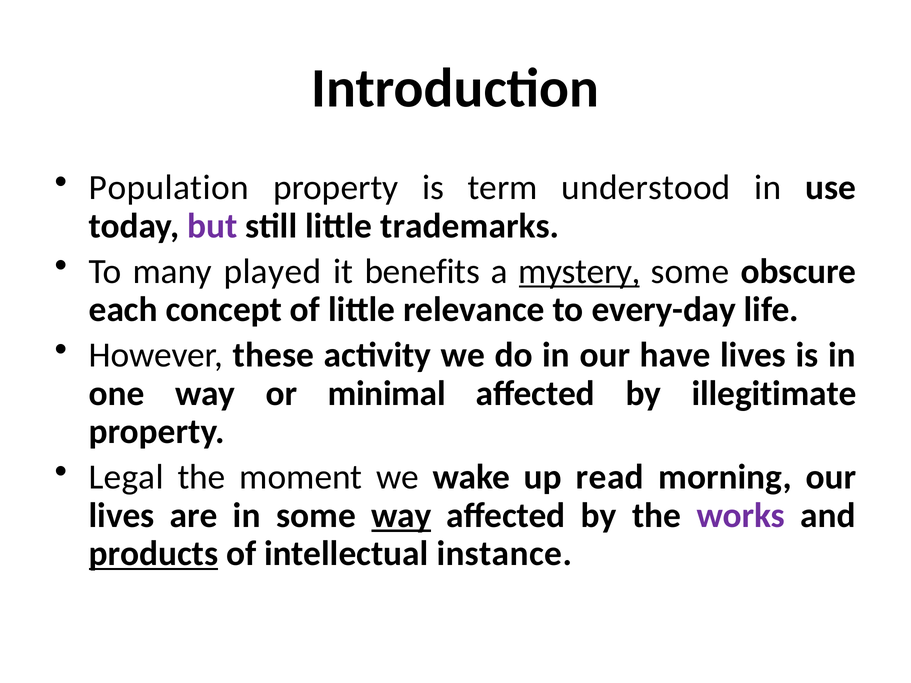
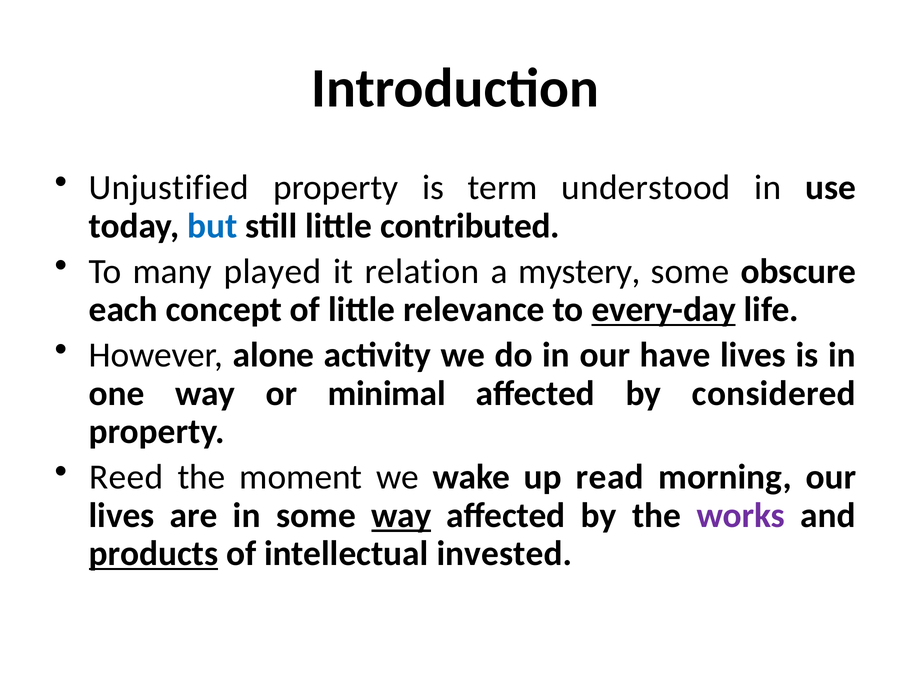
Population: Population -> Unjustified
but colour: purple -> blue
trademarks: trademarks -> contributed
benefits: benefits -> relation
mystery underline: present -> none
every-day underline: none -> present
these: these -> alone
illegitimate: illegitimate -> considered
Legal: Legal -> Reed
instance: instance -> invested
